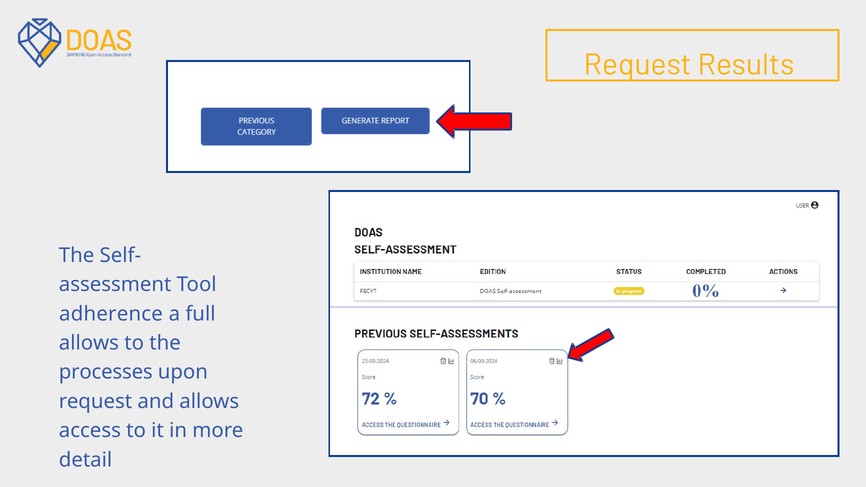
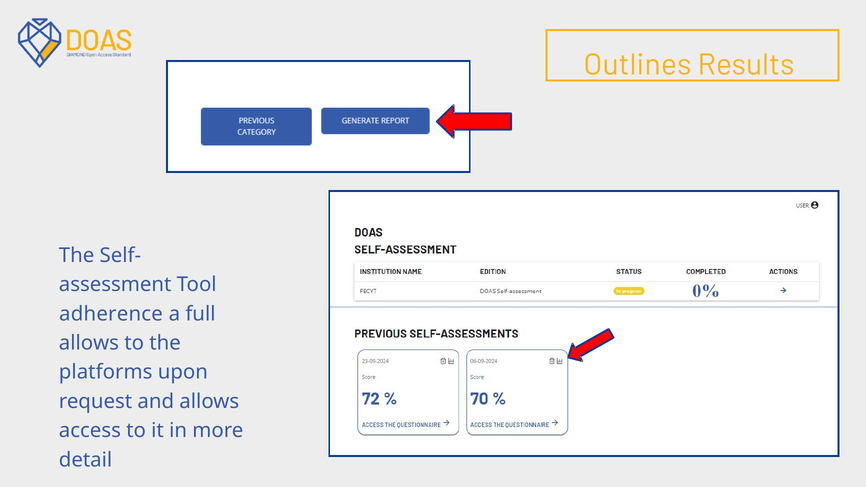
Request at (638, 65): Request -> Outlines
processes: processes -> platforms
